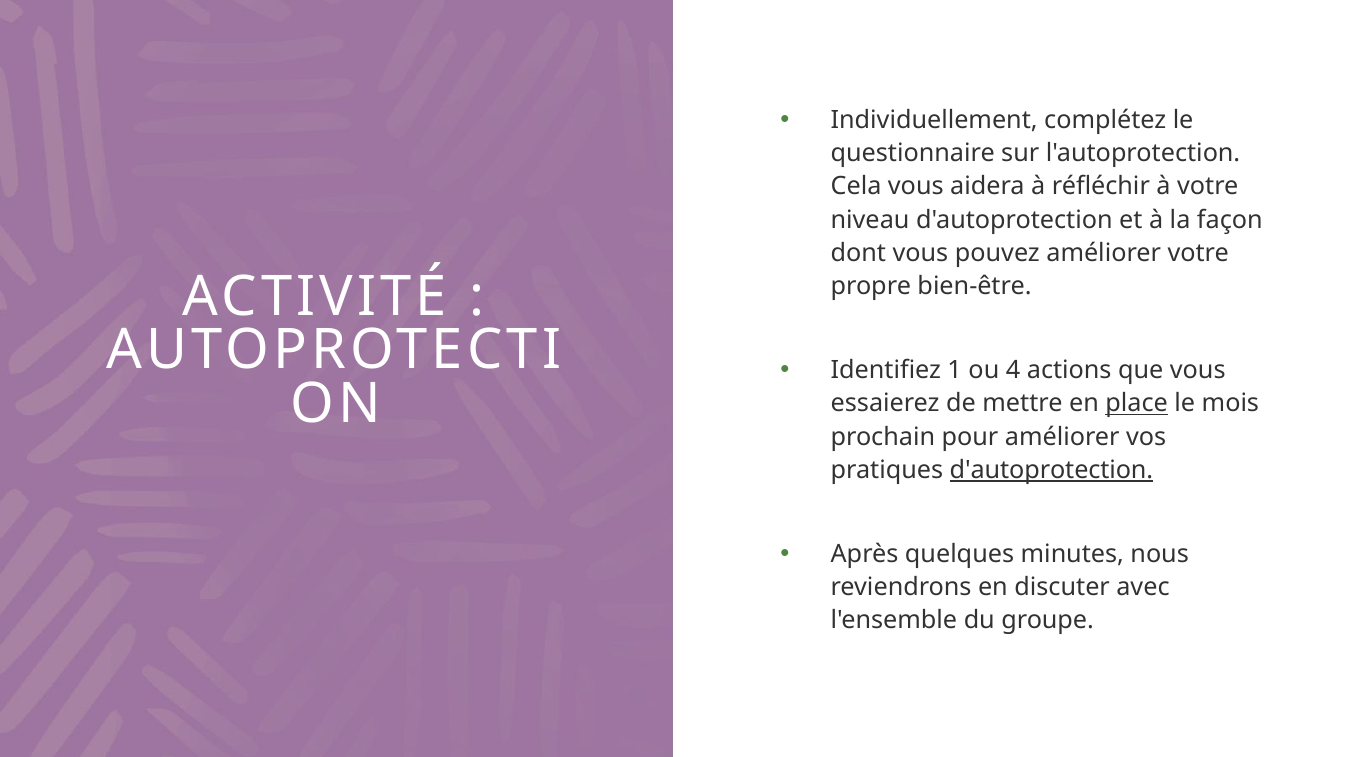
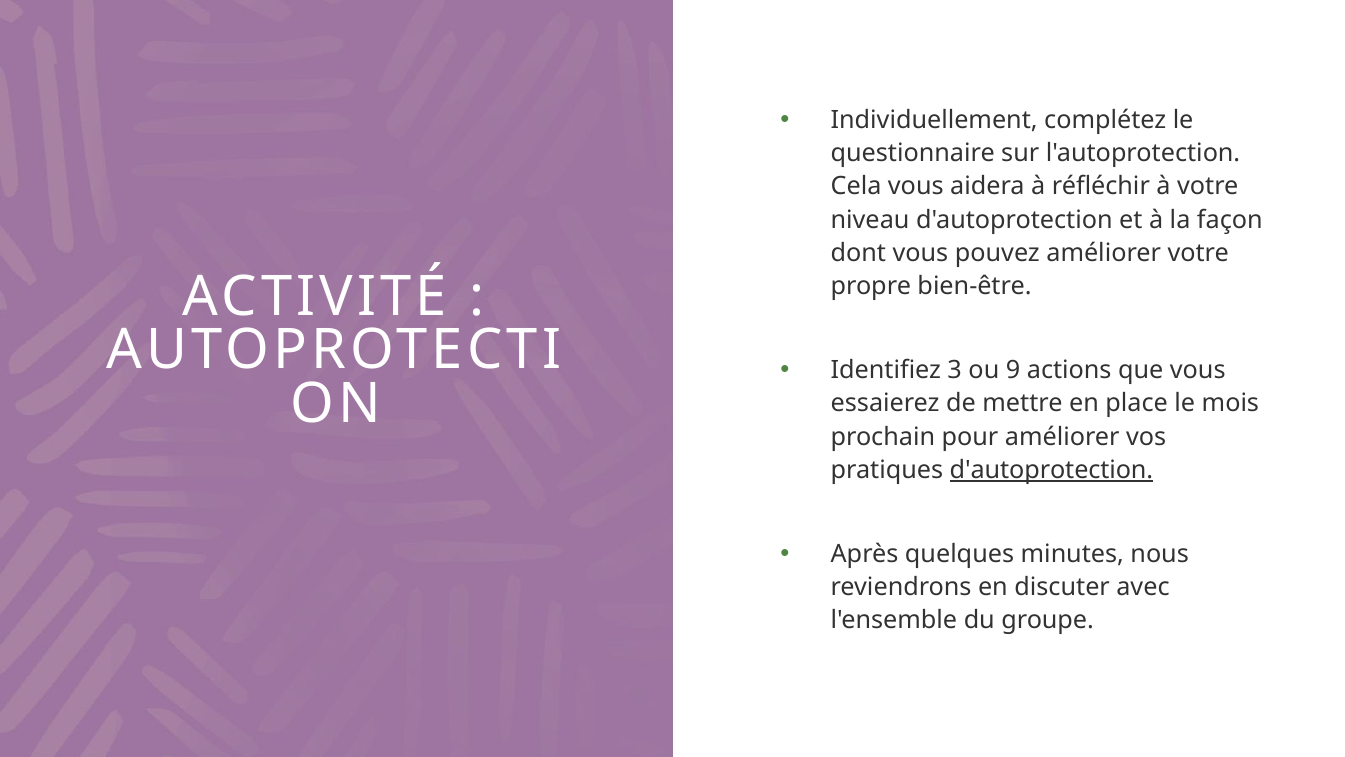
1: 1 -> 3
4: 4 -> 9
place underline: present -> none
